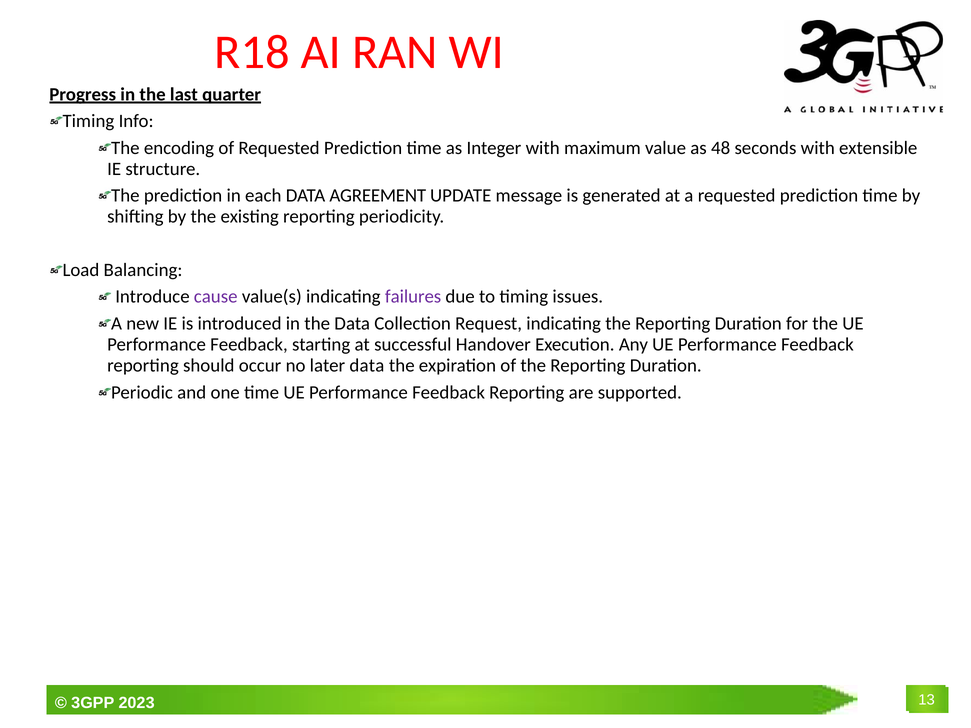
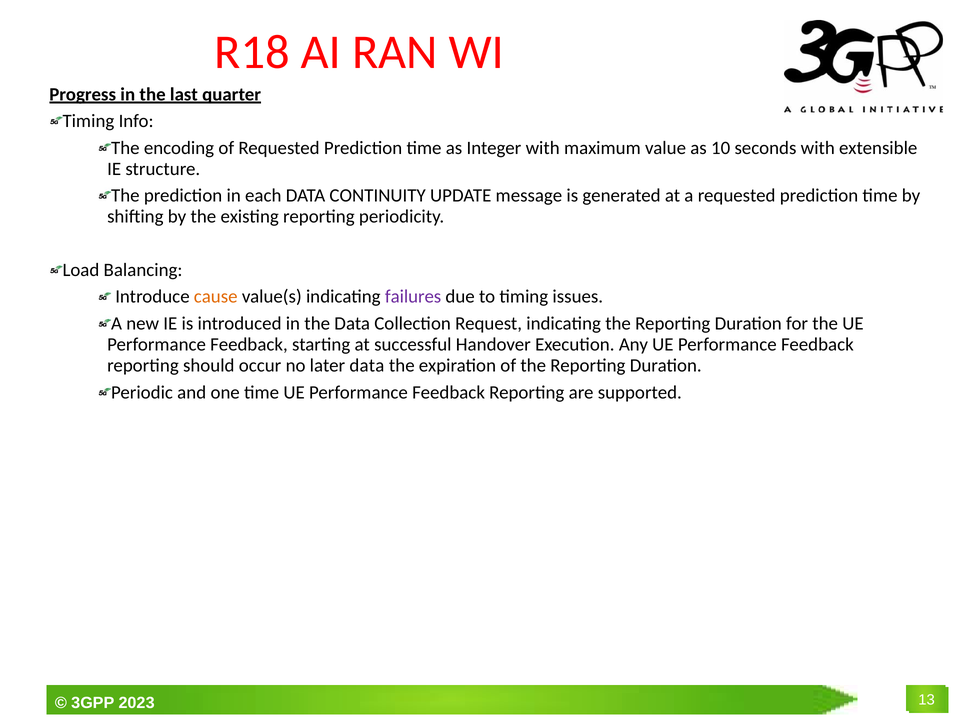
48: 48 -> 10
AGREEMENT: AGREEMENT -> CONTINUITY
cause colour: purple -> orange
